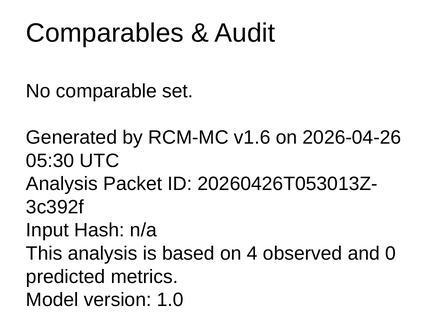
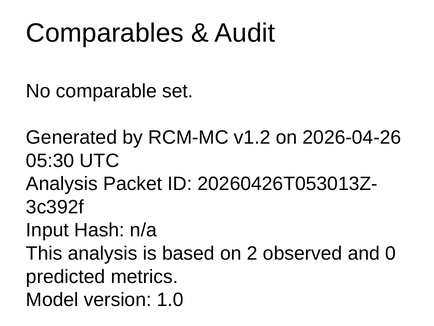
v1.6: v1.6 -> v1.2
4: 4 -> 2
